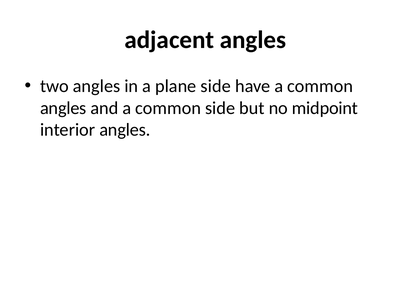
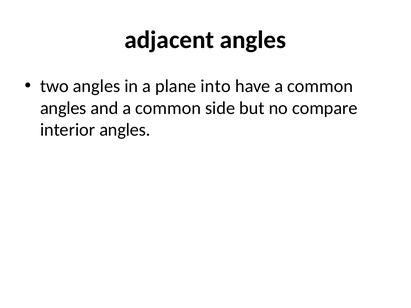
plane side: side -> into
midpoint: midpoint -> compare
